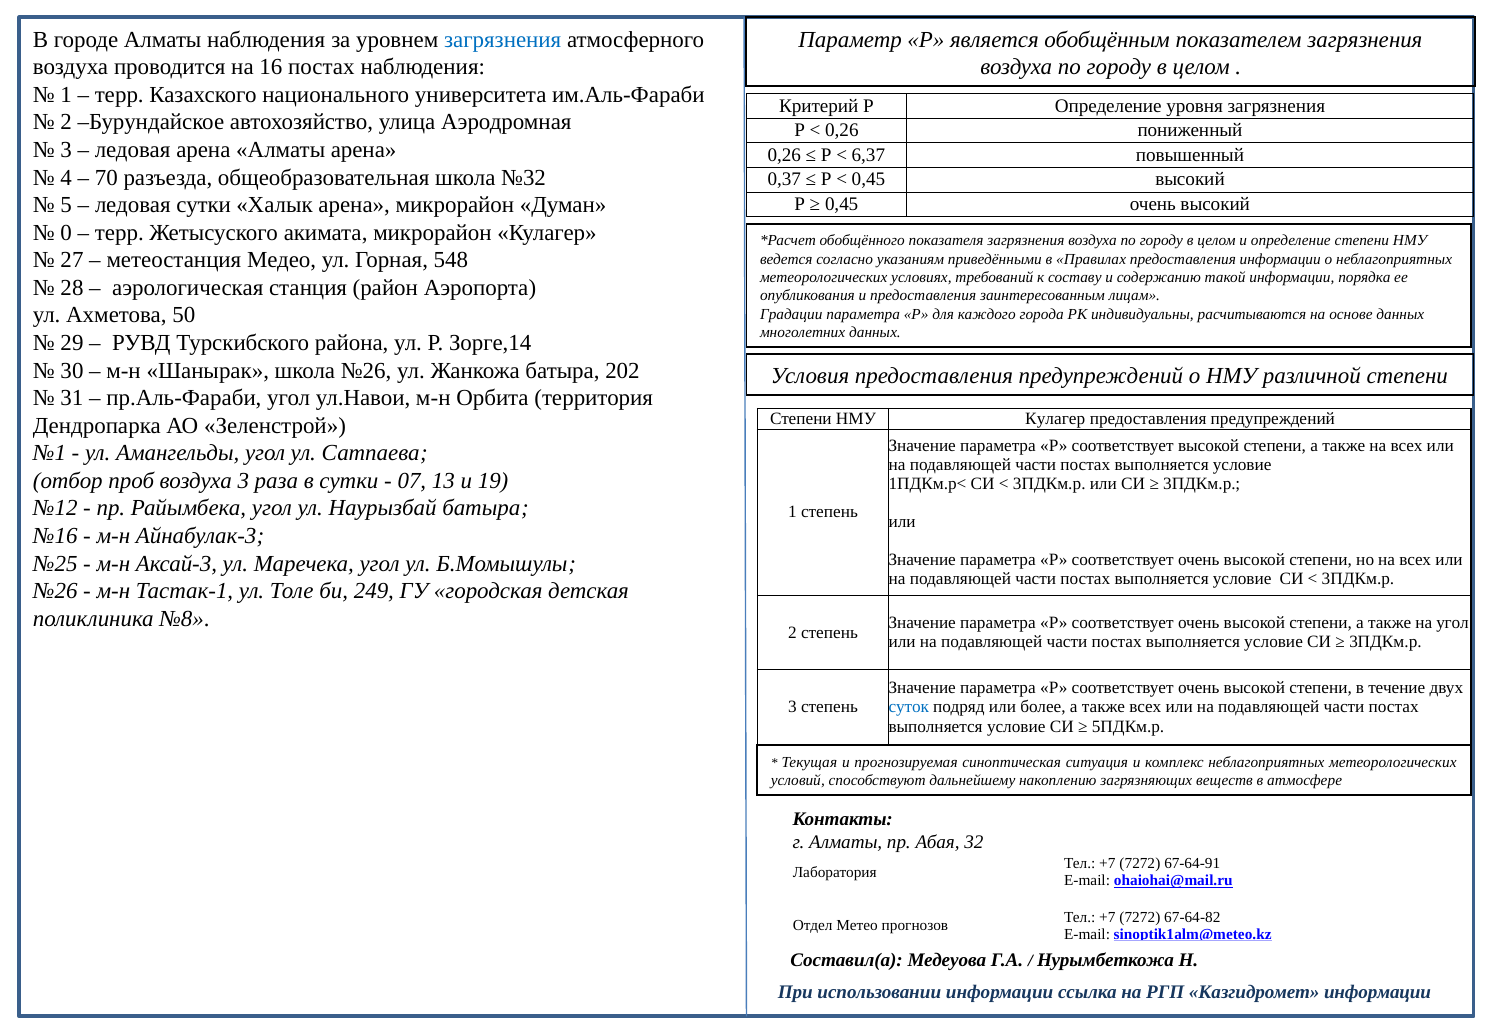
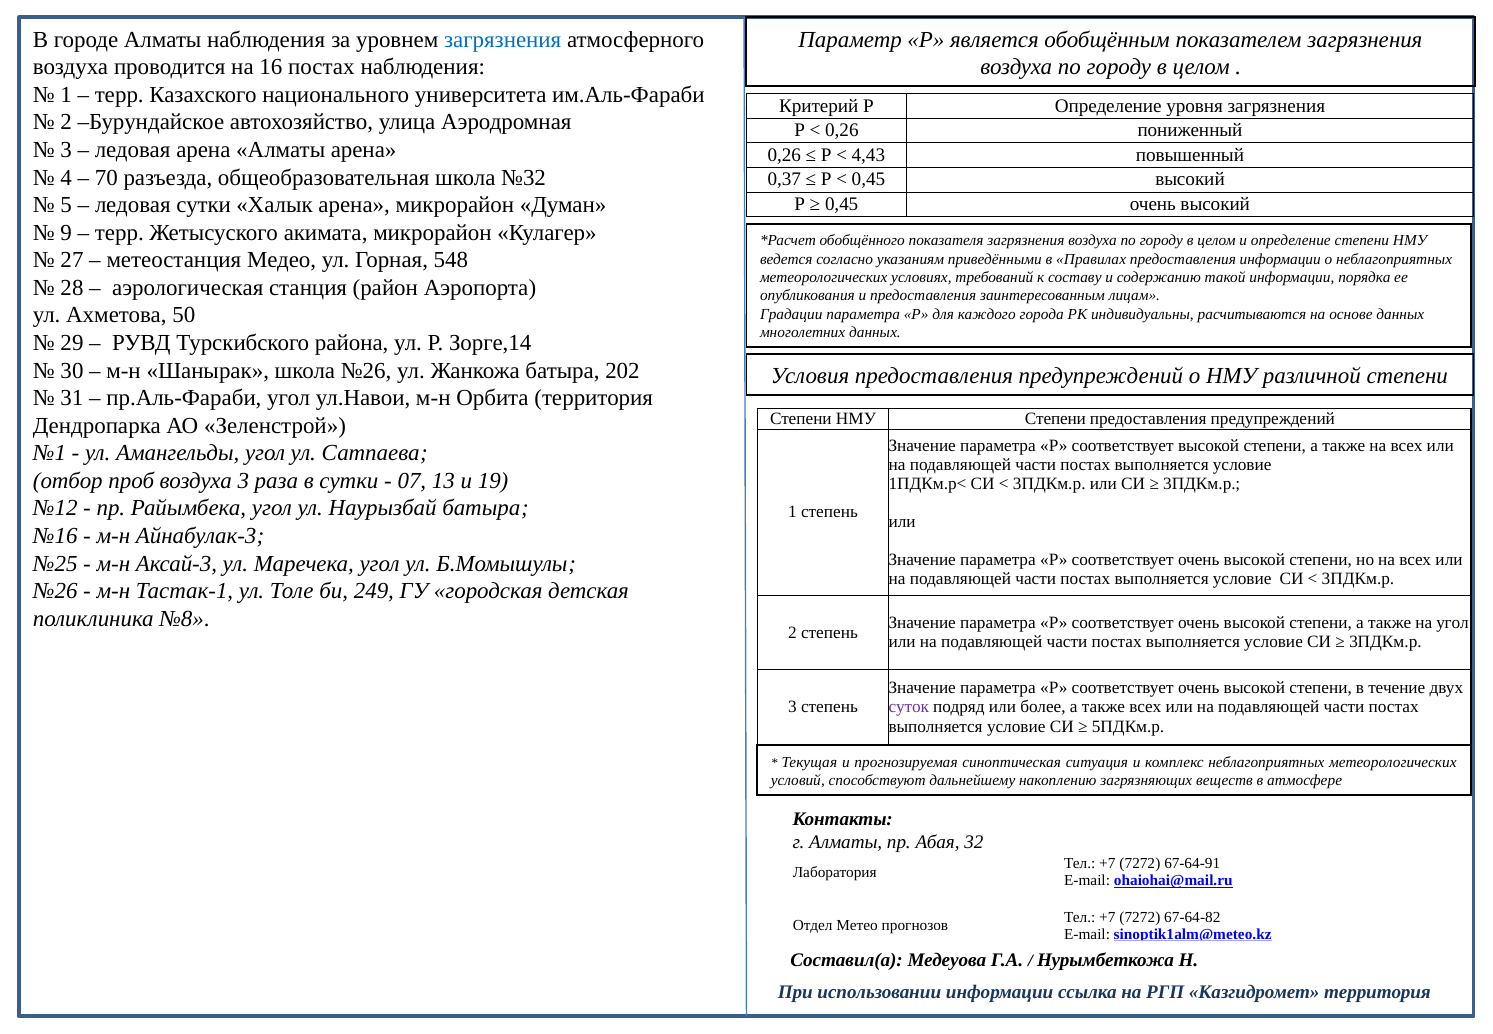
6,37: 6,37 -> 4,43
0: 0 -> 9
НМУ Кулагер: Кулагер -> Степени
суток colour: blue -> purple
Казгидромет информации: информации -> территория
